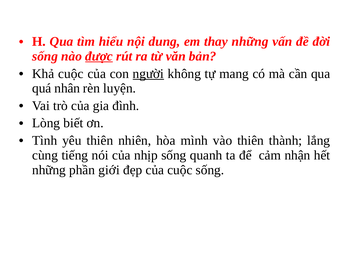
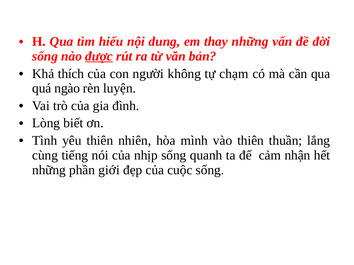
Khả cuộc: cuộc -> thích
người underline: present -> none
mang: mang -> chạm
nhân: nhân -> ngào
thành: thành -> thuần
